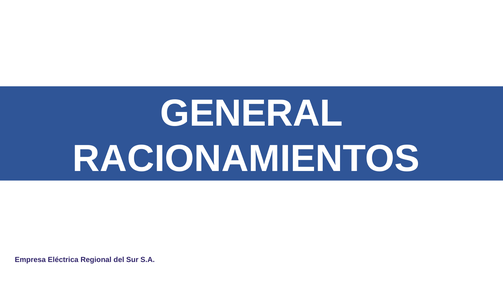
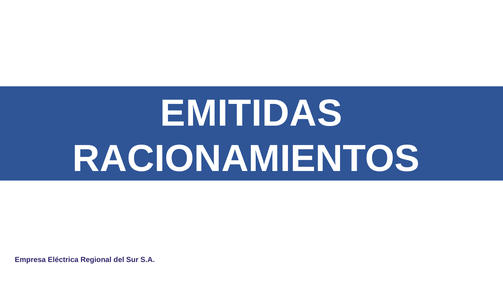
GENERAL: GENERAL -> EMITIDAS
